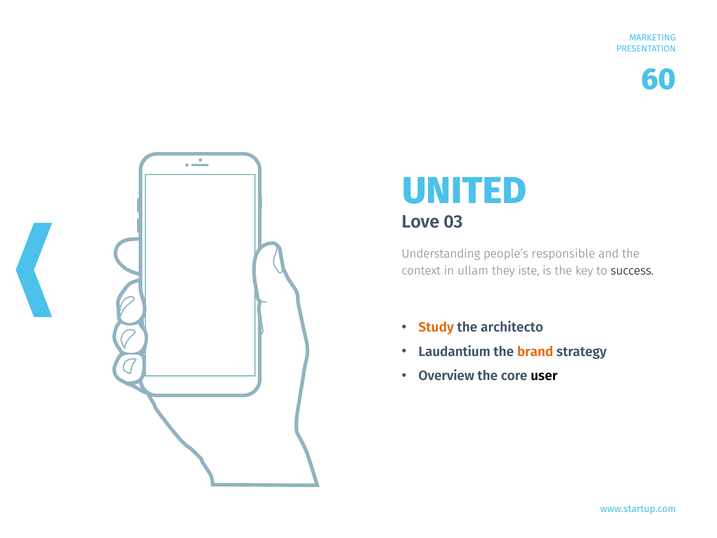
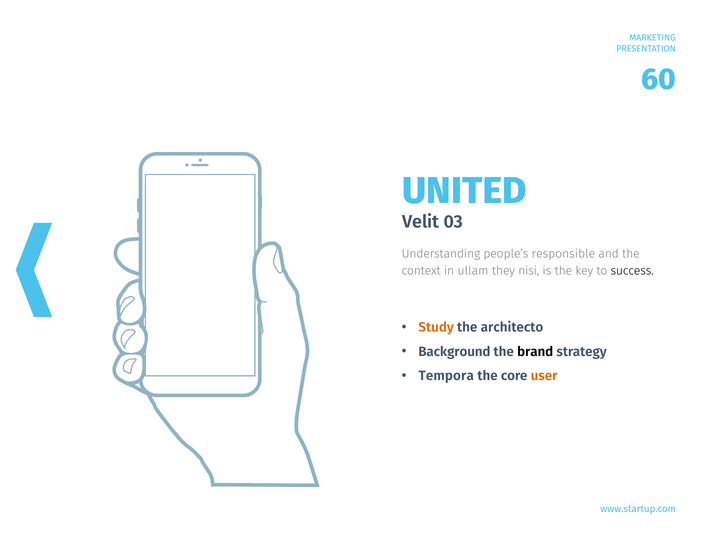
Love: Love -> Velit
iste: iste -> nisi
Laudantium: Laudantium -> Background
brand colour: orange -> black
Overview: Overview -> Tempora
user colour: black -> orange
